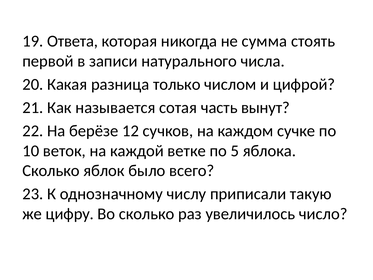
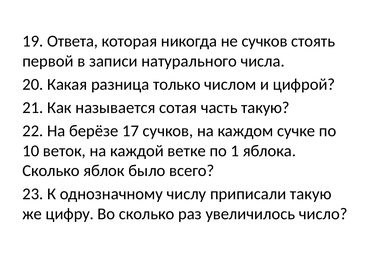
не сумма: сумма -> сучков
часть вынут: вынут -> такую
12: 12 -> 17
5: 5 -> 1
